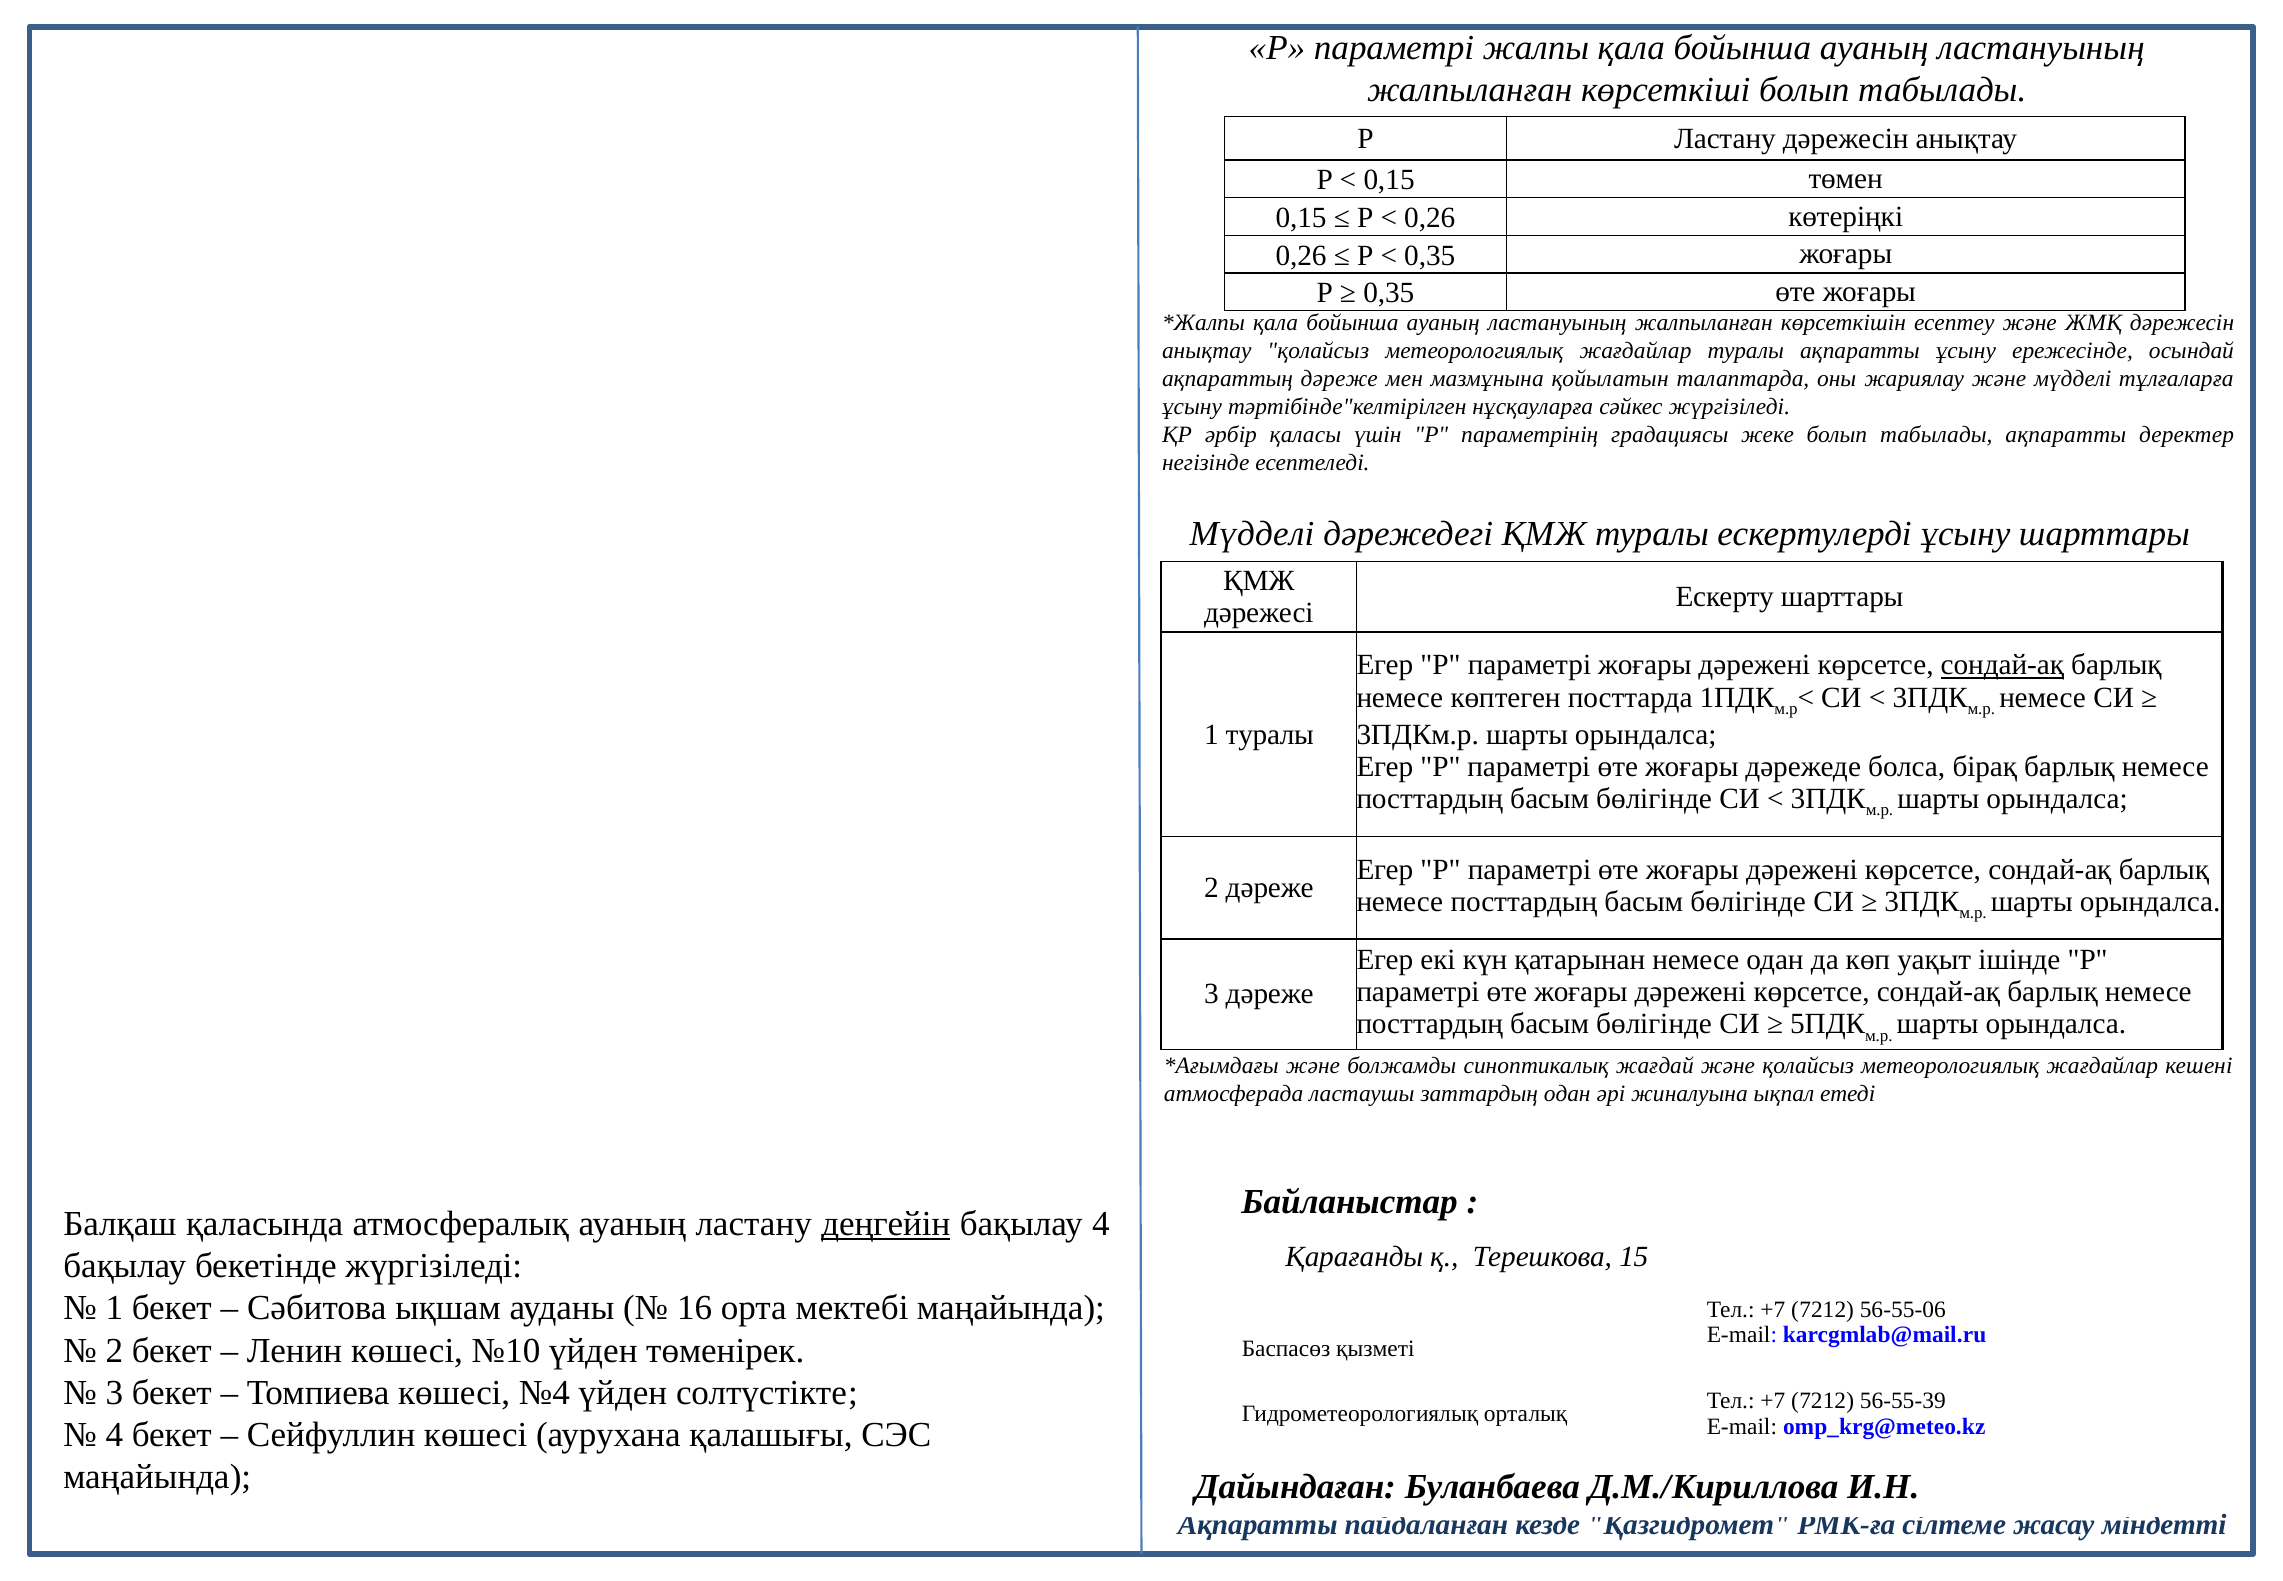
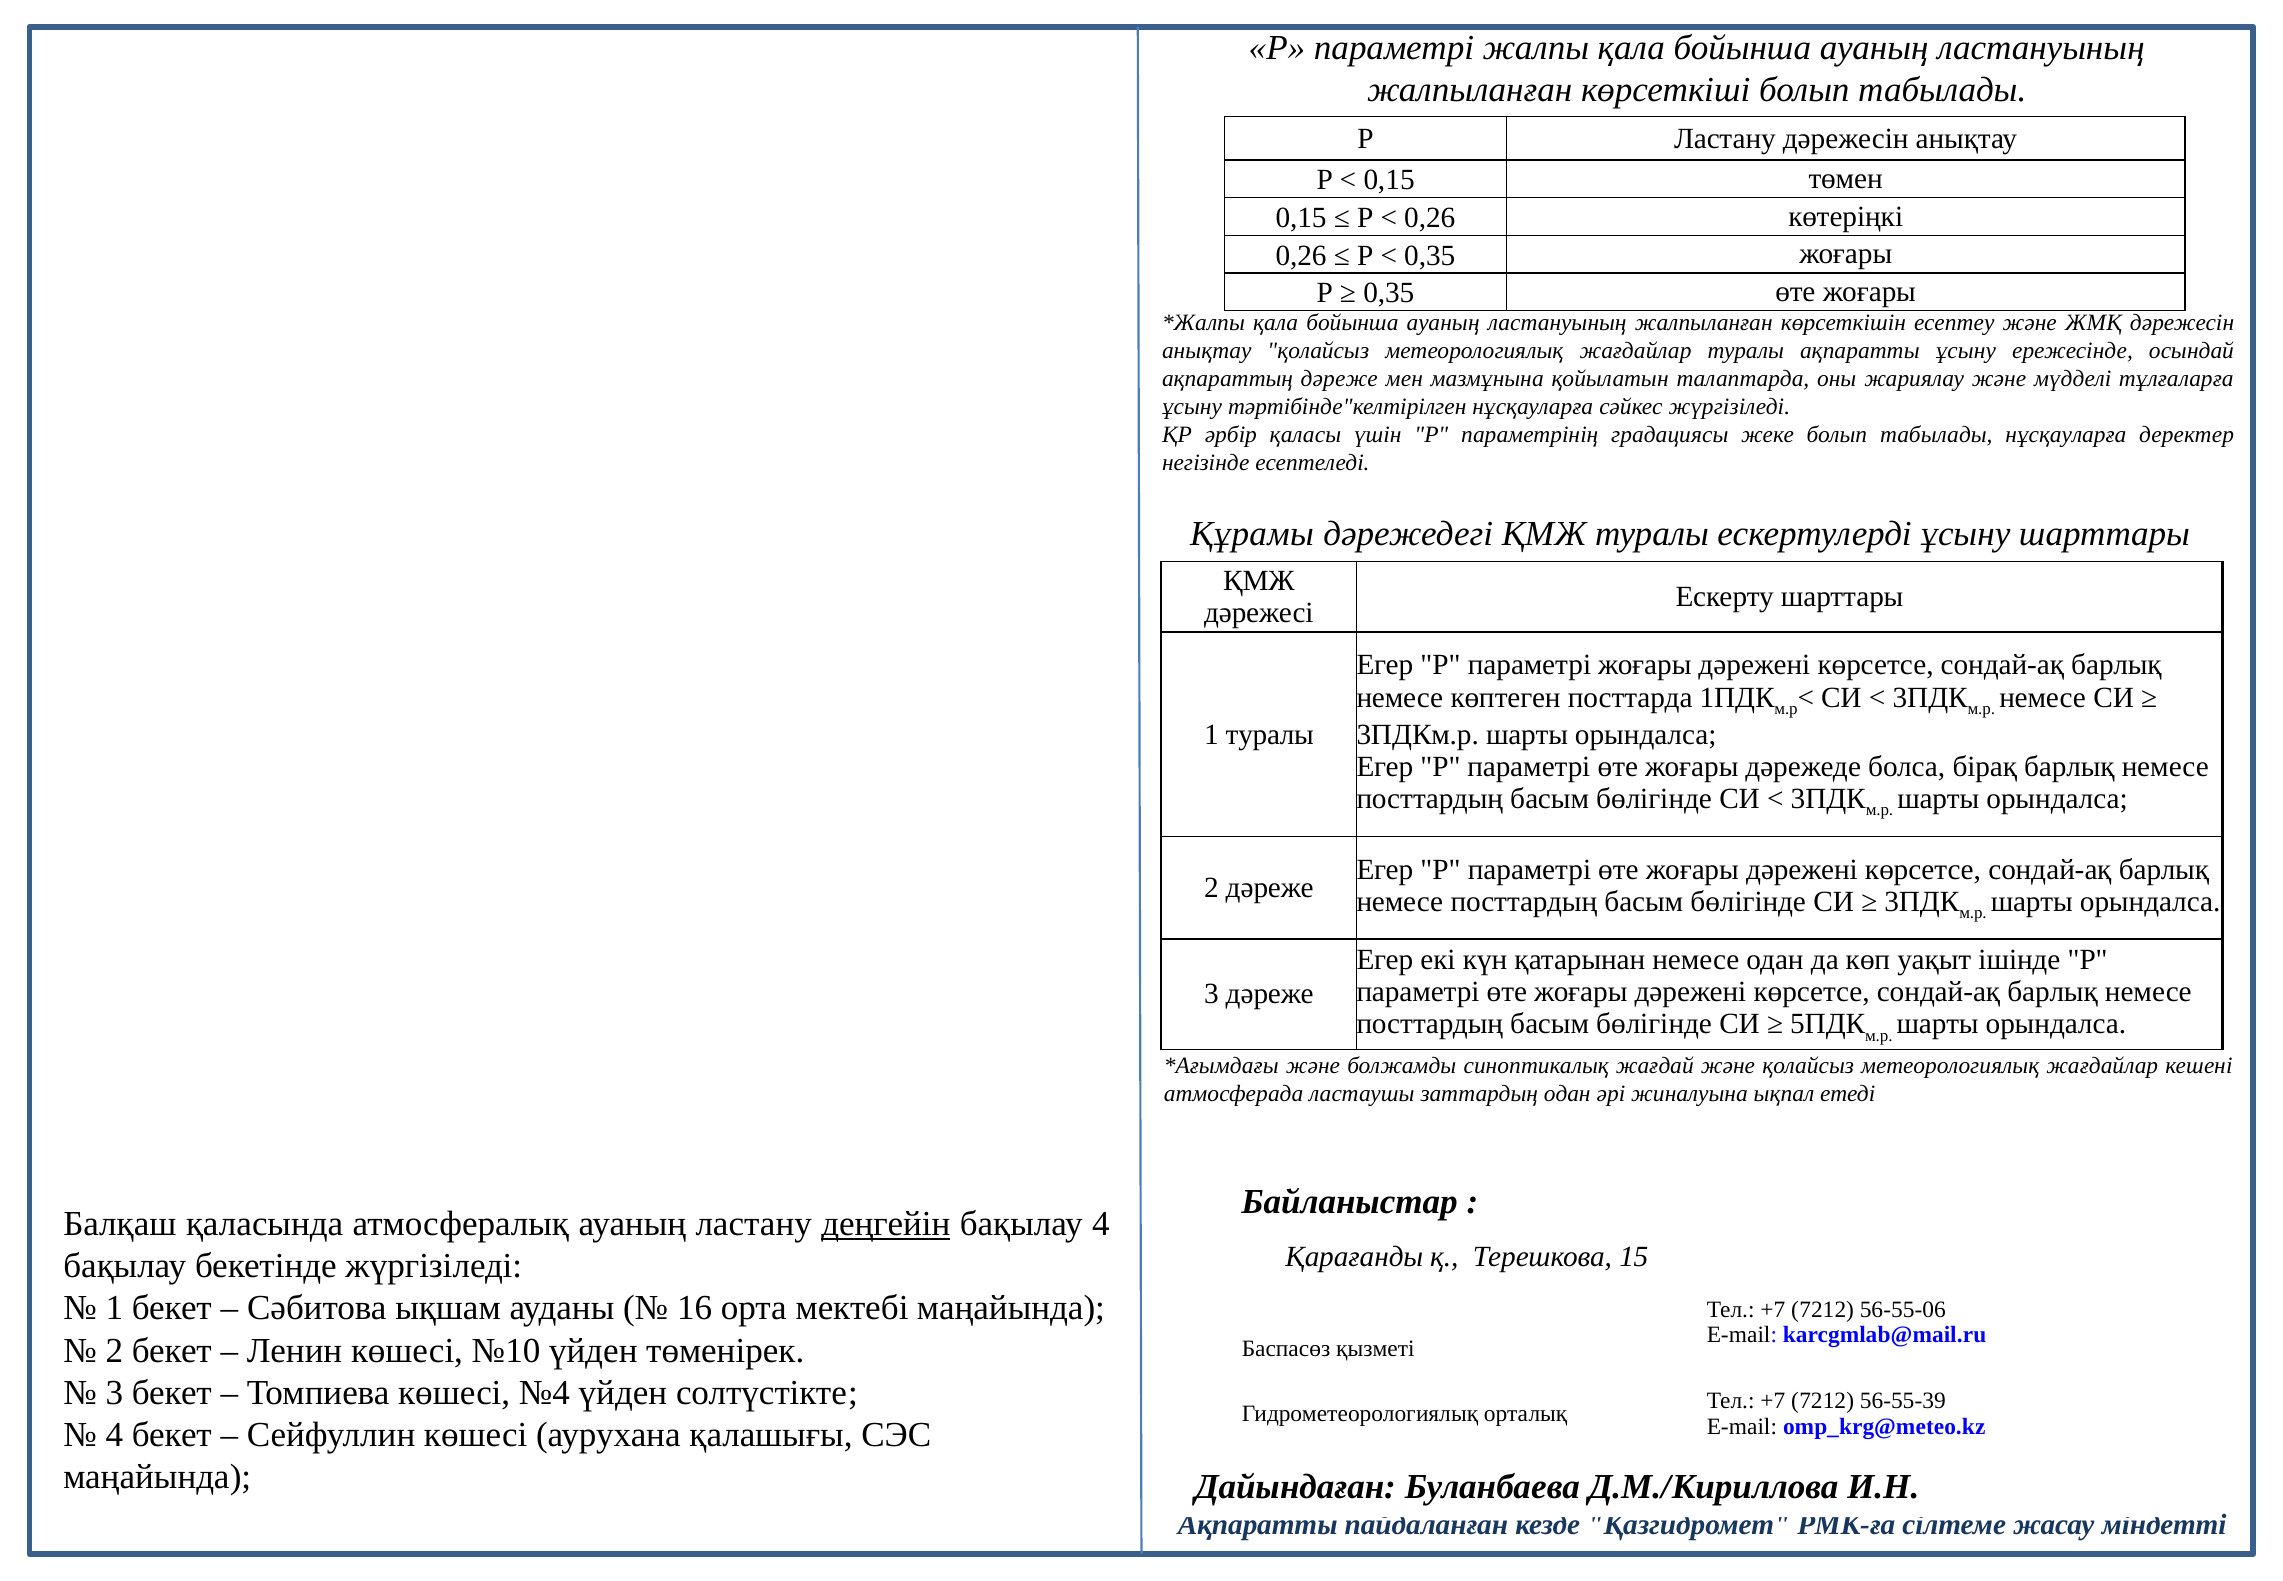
табылады ақпаратты: ақпаратты -> нұсқауларға
Мүдделі at (1252, 533): Мүдделі -> Құрамы
сондай-ақ at (2002, 665) underline: present -> none
